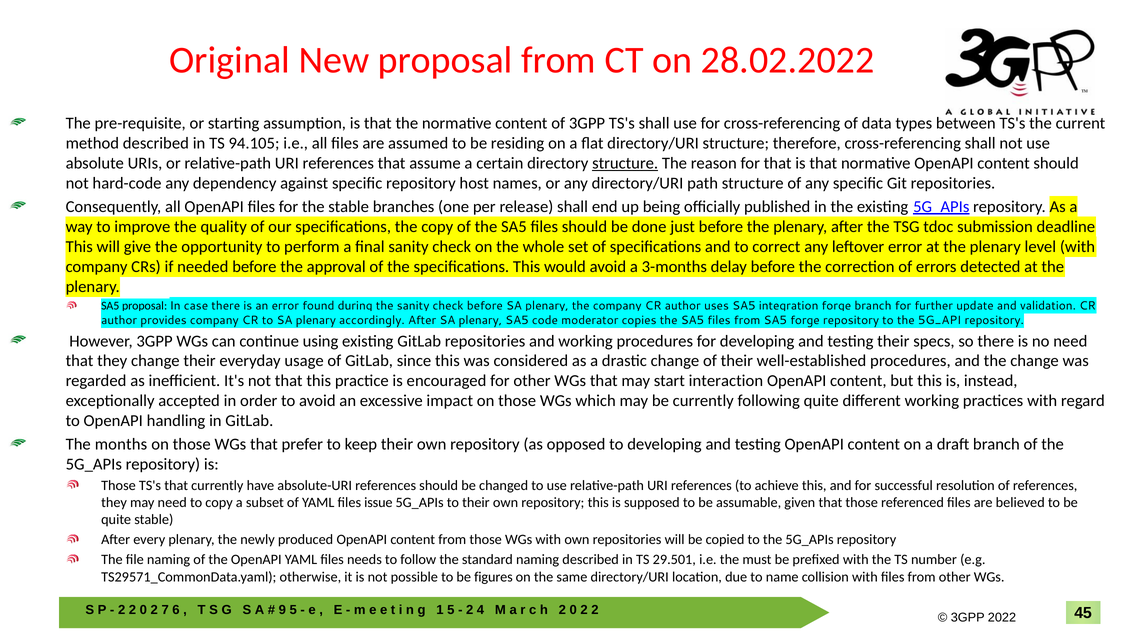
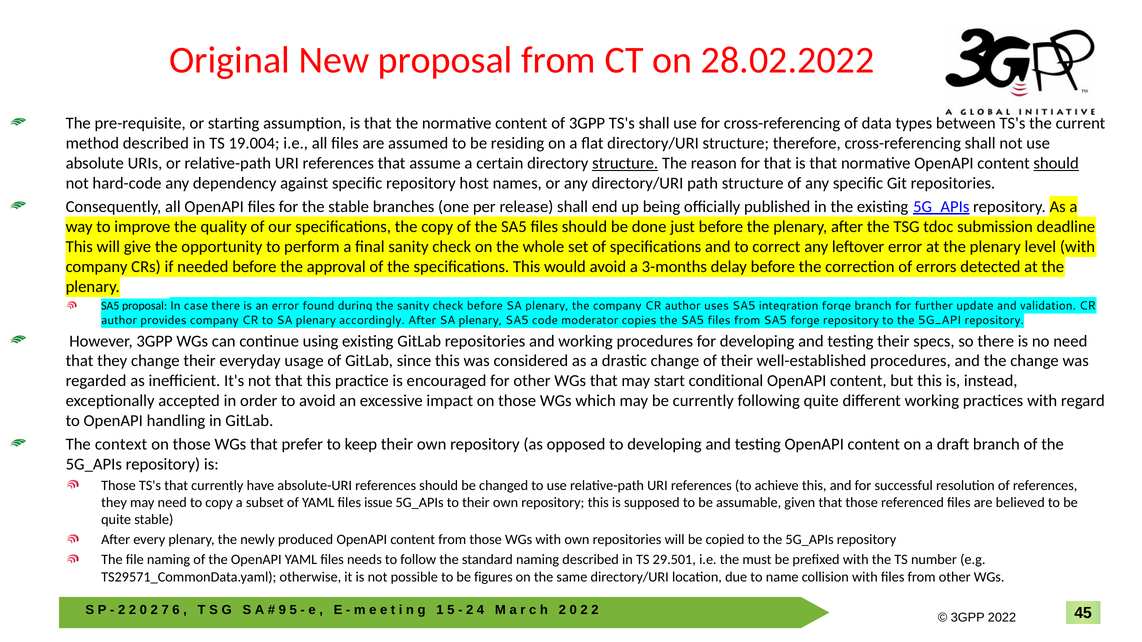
94.105: 94.105 -> 19.004
should at (1056, 163) underline: none -> present
interaction: interaction -> conditional
months: months -> context
